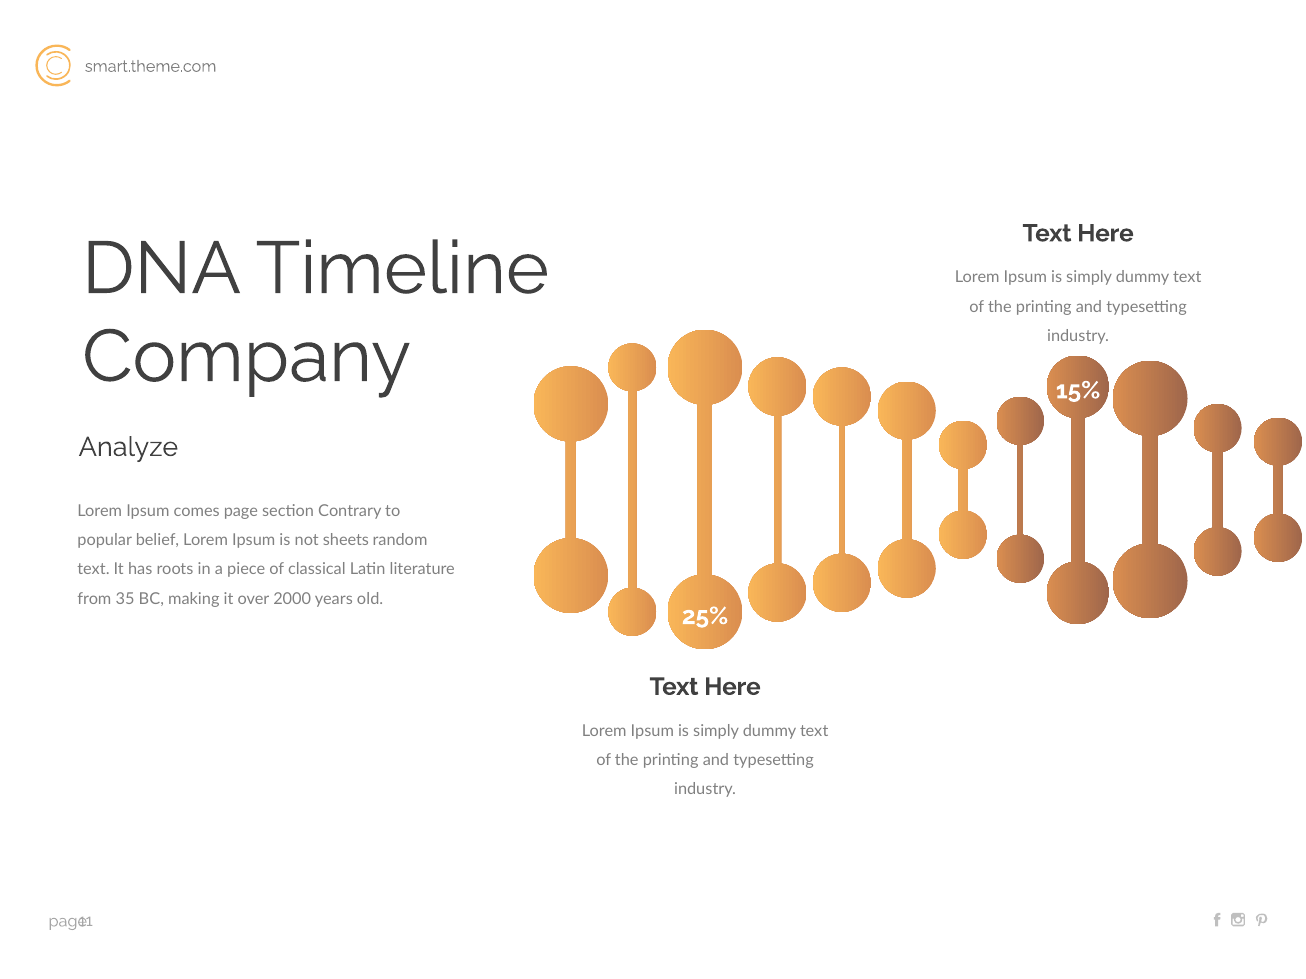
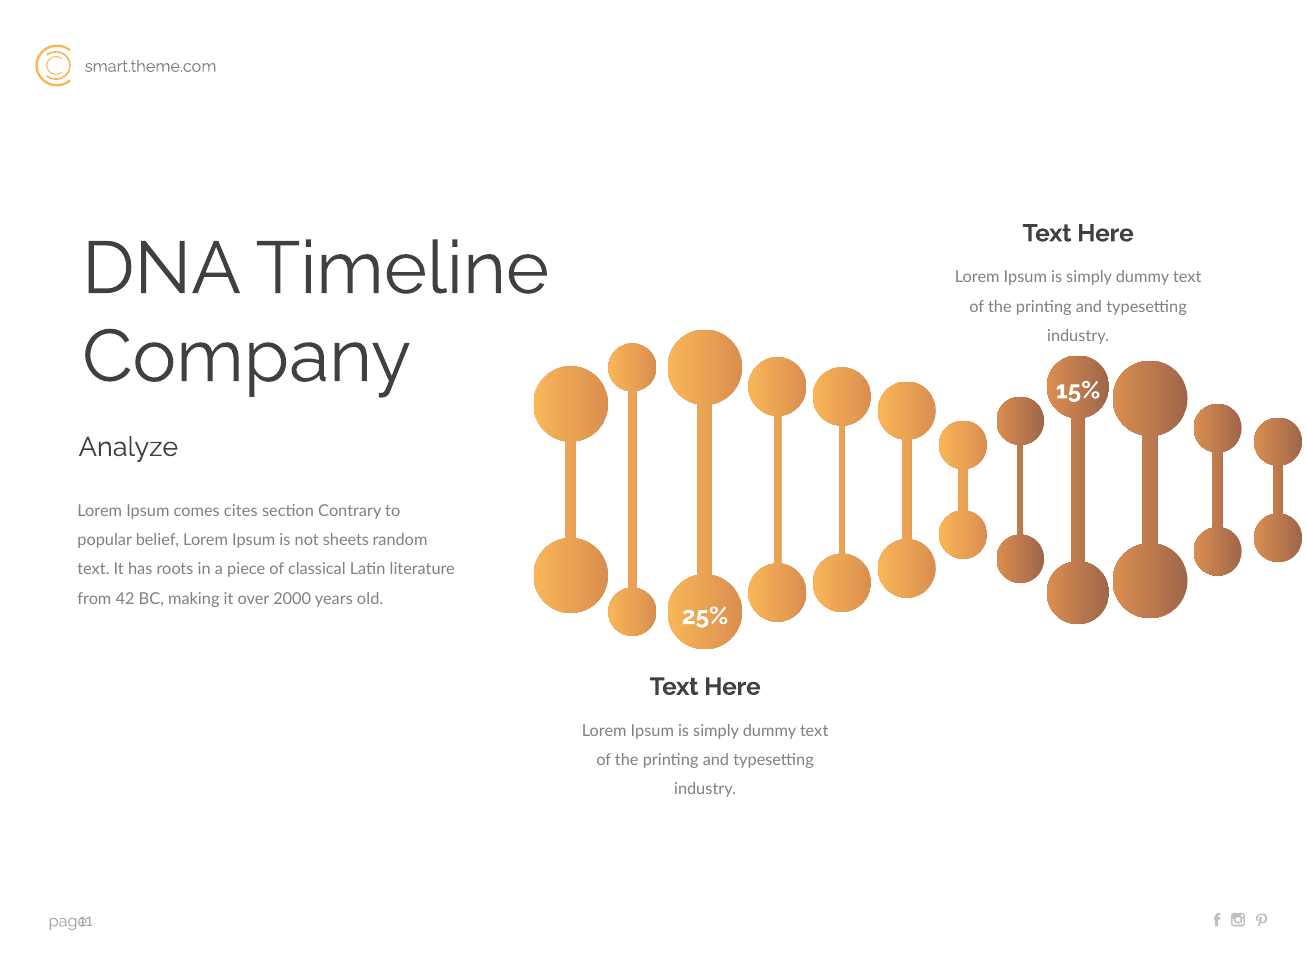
page: page -> cites
35: 35 -> 42
